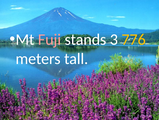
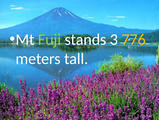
Fuji colour: pink -> light green
